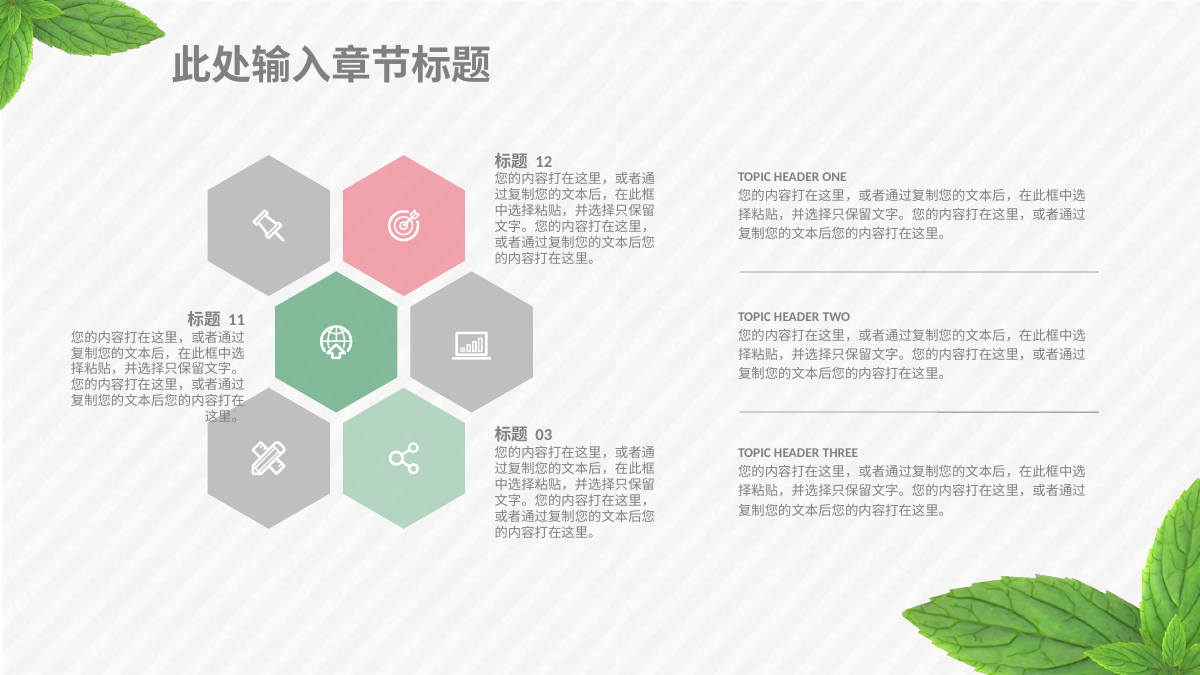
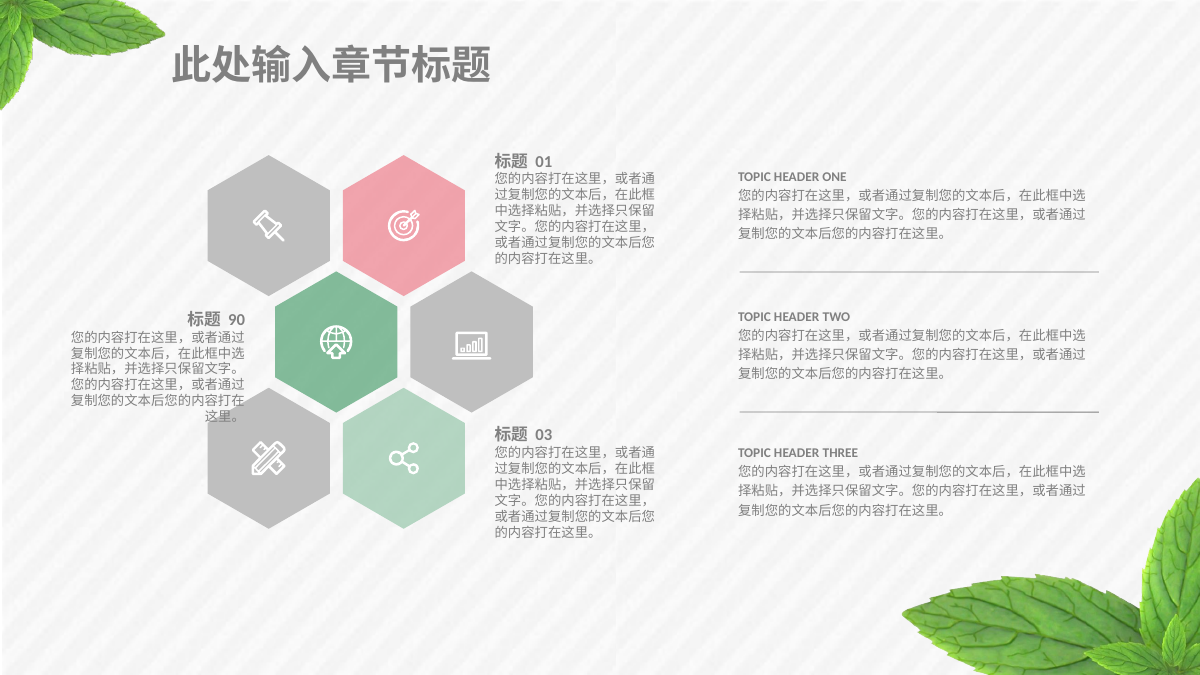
12: 12 -> 01
11: 11 -> 90
